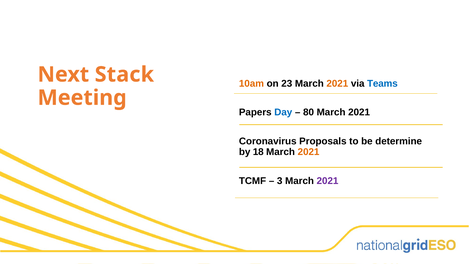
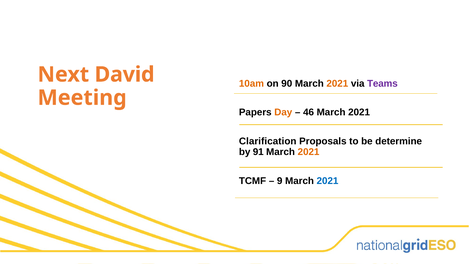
Stack: Stack -> David
23: 23 -> 90
Teams colour: blue -> purple
Day colour: blue -> orange
80: 80 -> 46
Coronavirus: Coronavirus -> Clarification
18: 18 -> 91
3: 3 -> 9
2021 at (328, 181) colour: purple -> blue
